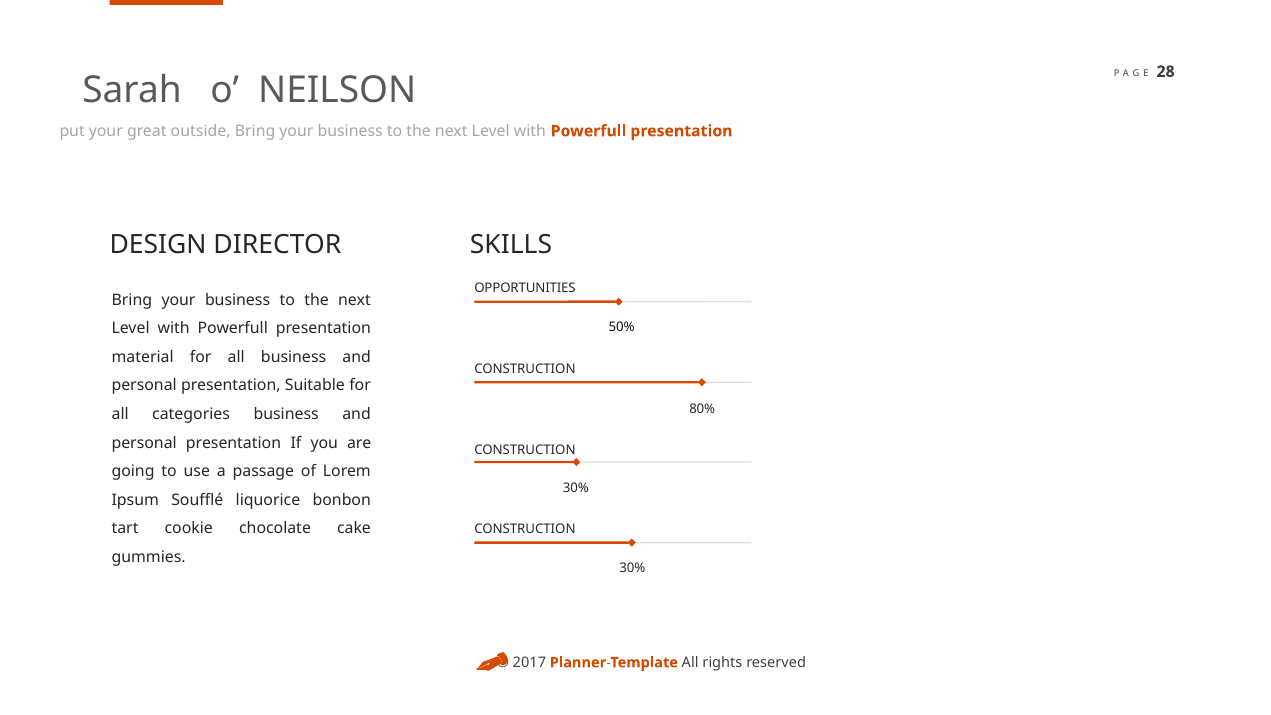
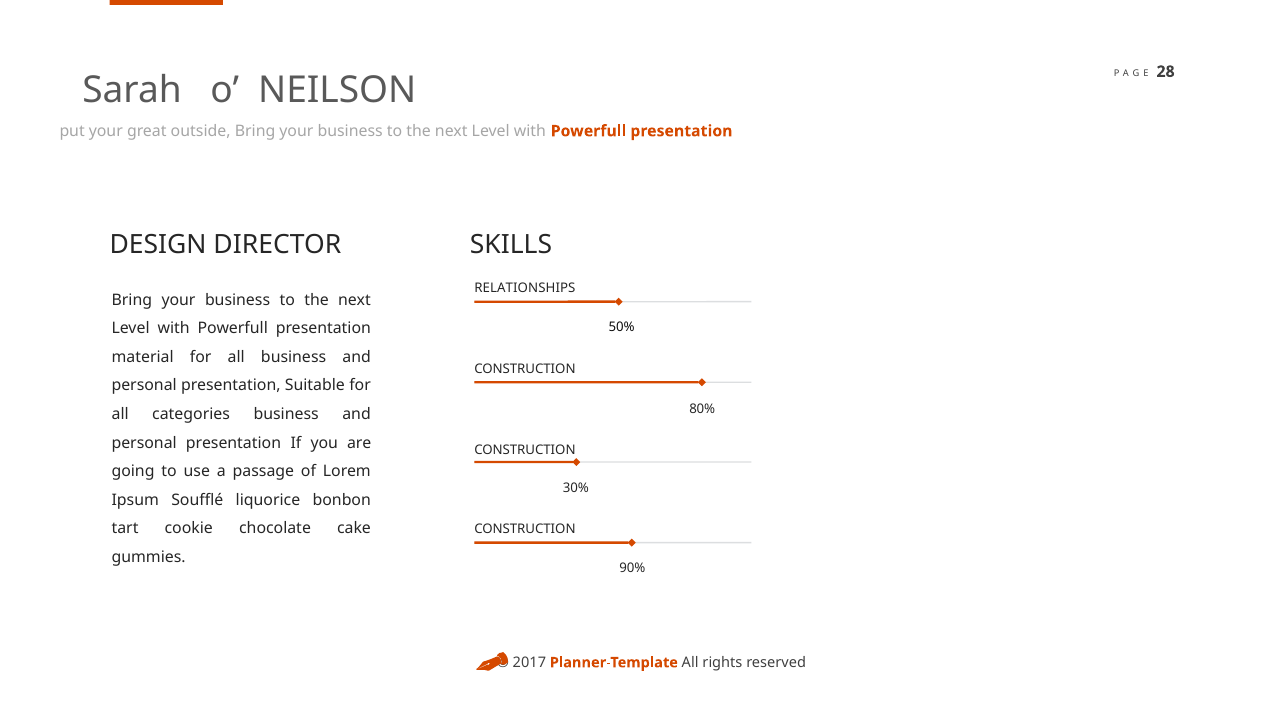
OPPORTUNITIES: OPPORTUNITIES -> RELATIONSHIPS
30% at (632, 568): 30% -> 90%
